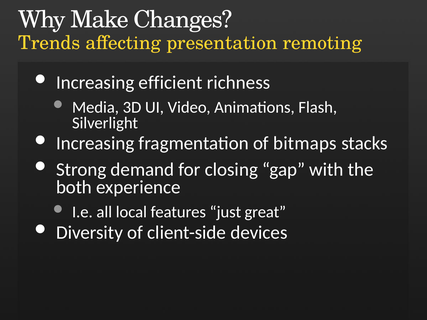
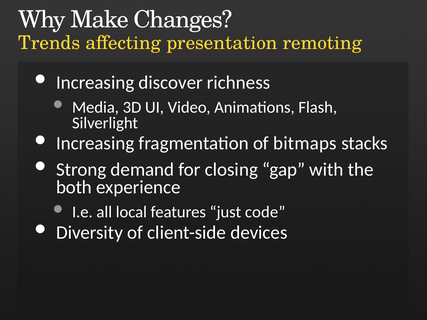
efficient: efficient -> discover
great: great -> code
